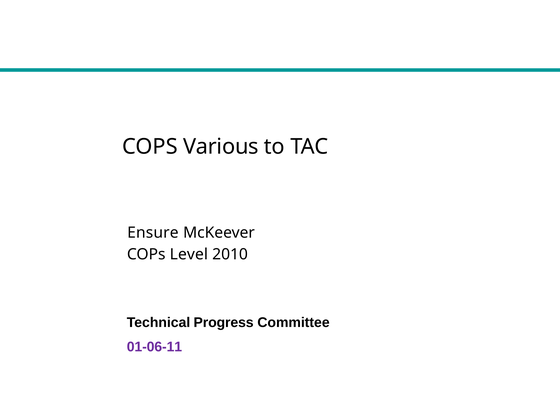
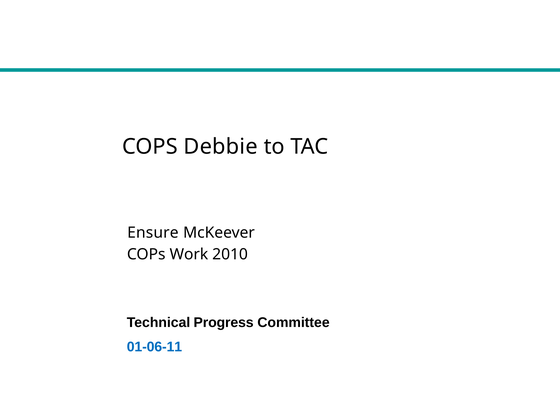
Various: Various -> Debbie
Level: Level -> Work
01-06-11 colour: purple -> blue
